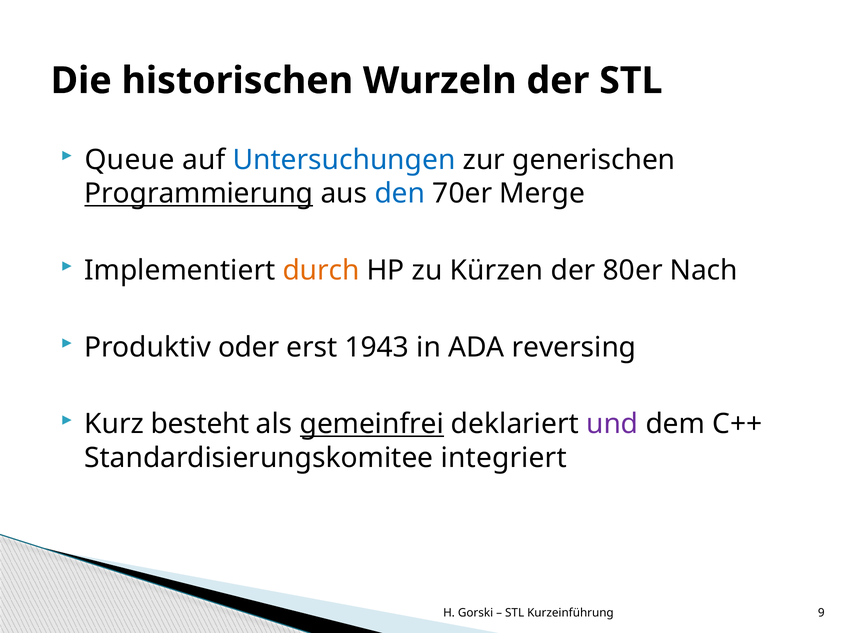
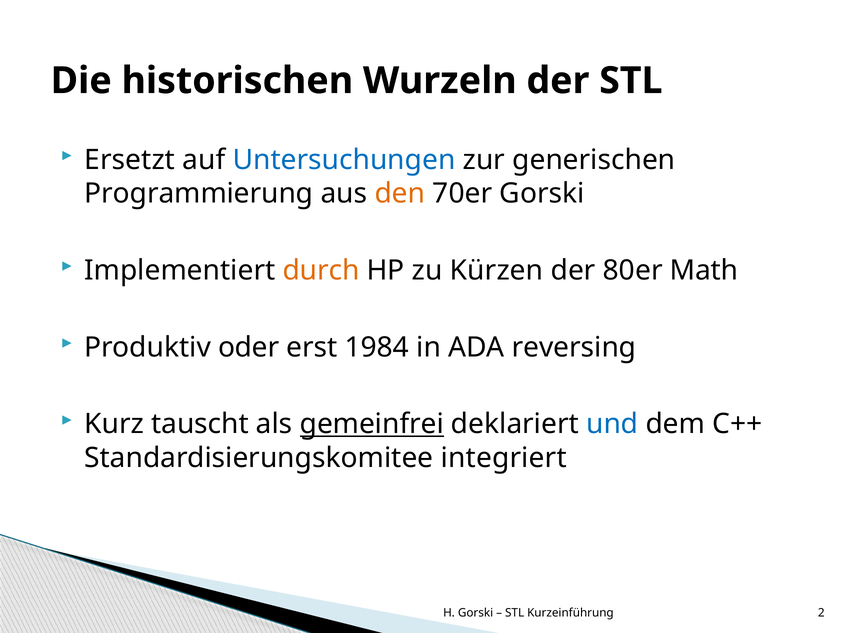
Queue: Queue -> Ersetzt
Programmierung underline: present -> none
den colour: blue -> orange
70er Merge: Merge -> Gorski
Nach: Nach -> Math
1943: 1943 -> 1984
besteht: besteht -> tauscht
und colour: purple -> blue
9: 9 -> 2
